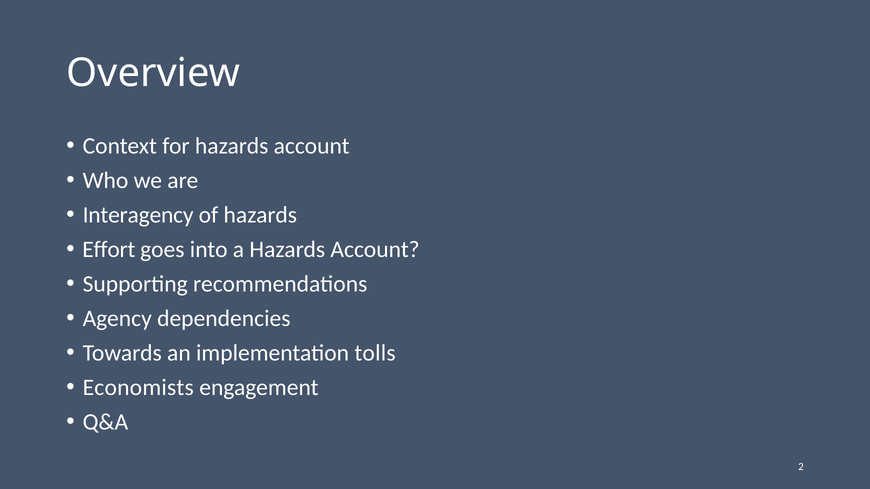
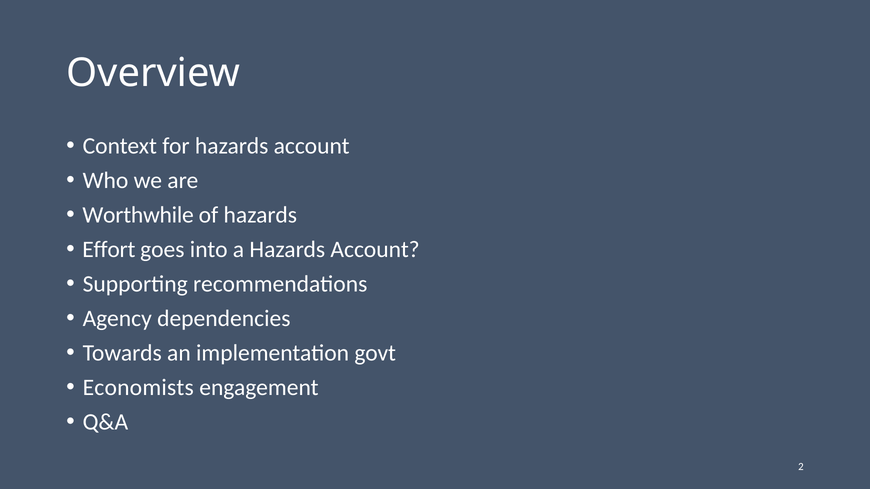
Interagency: Interagency -> Worthwhile
tolls: tolls -> govt
